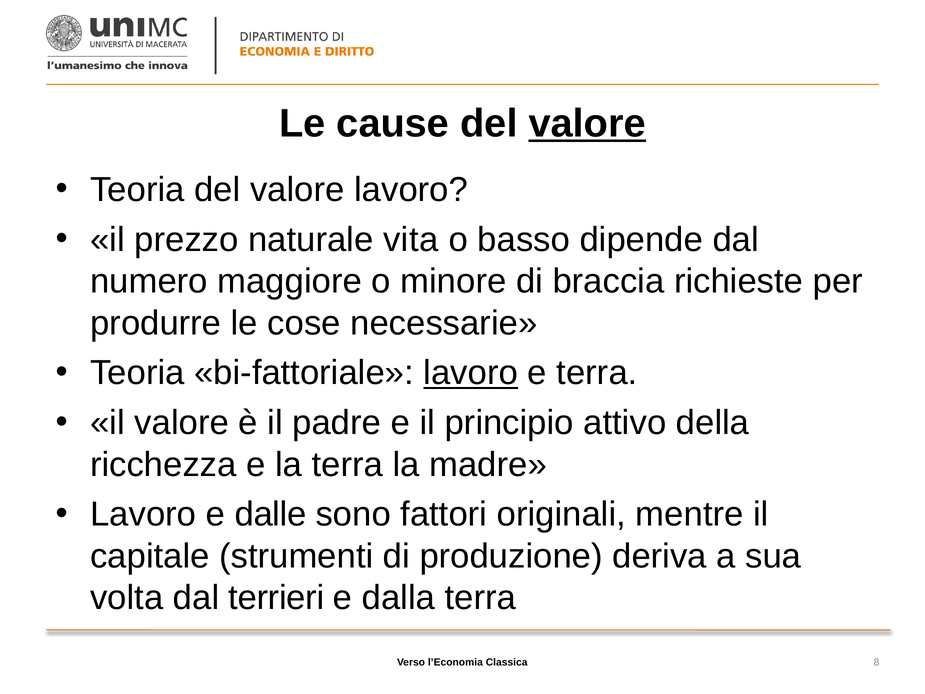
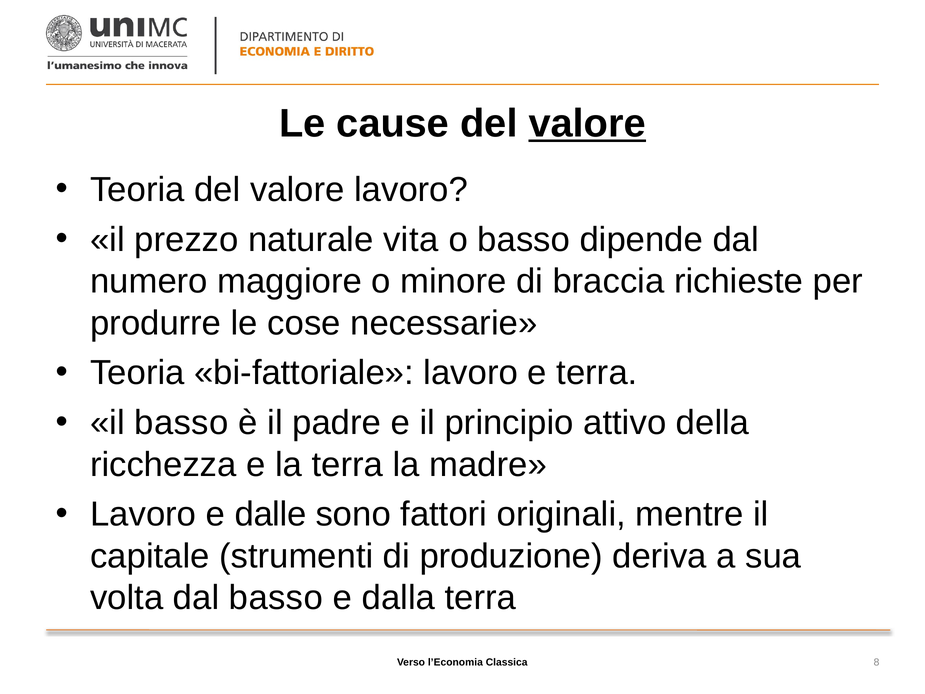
lavoro at (471, 373) underline: present -> none
il valore: valore -> basso
dal terrieri: terrieri -> basso
